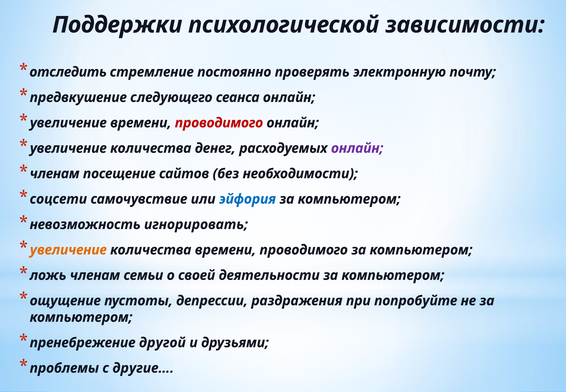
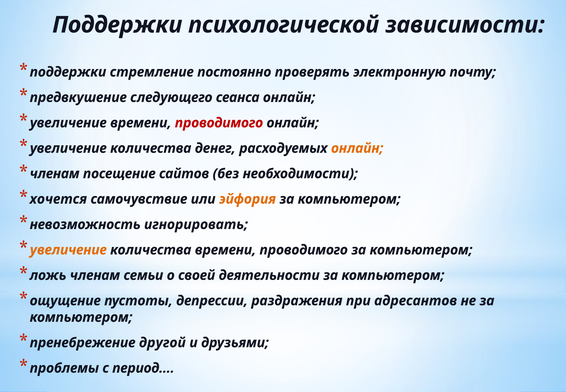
отследить at (68, 72): отследить -> поддержки
онлайн at (357, 148) colour: purple -> orange
соцсети: соцсети -> хочется
эйфория colour: blue -> orange
попробуйте: попробуйте -> адресантов
другие…: другие… -> период…
